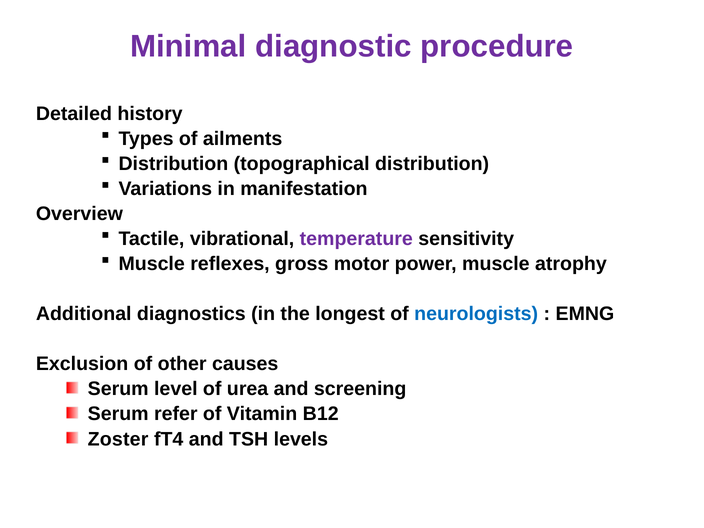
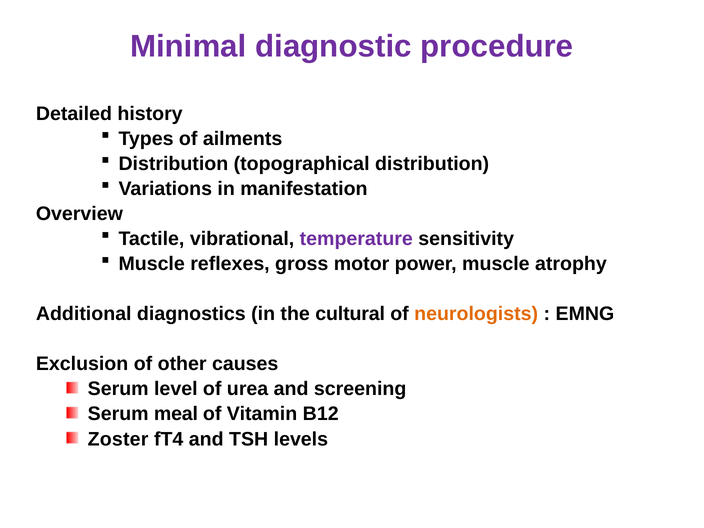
longest: longest -> cultural
neurologists colour: blue -> orange
refer: refer -> meal
